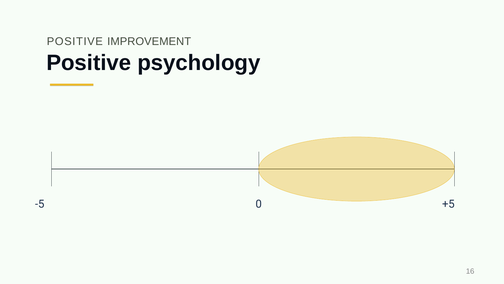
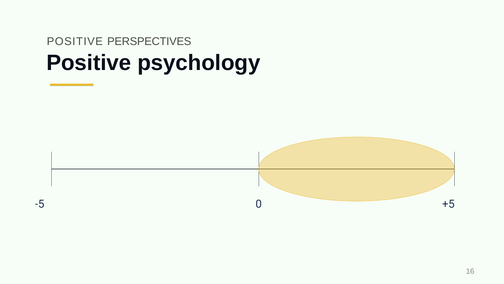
IMPROVEMENT: IMPROVEMENT -> PERSPECTIVES
